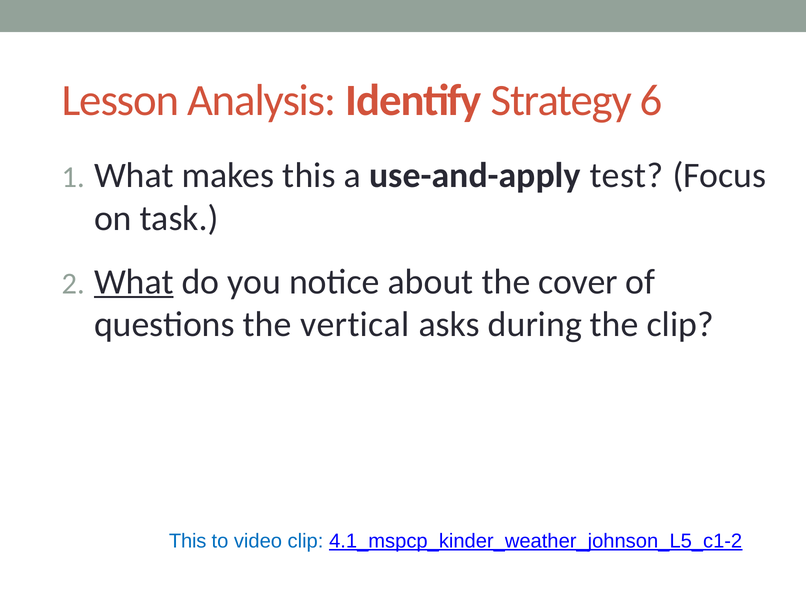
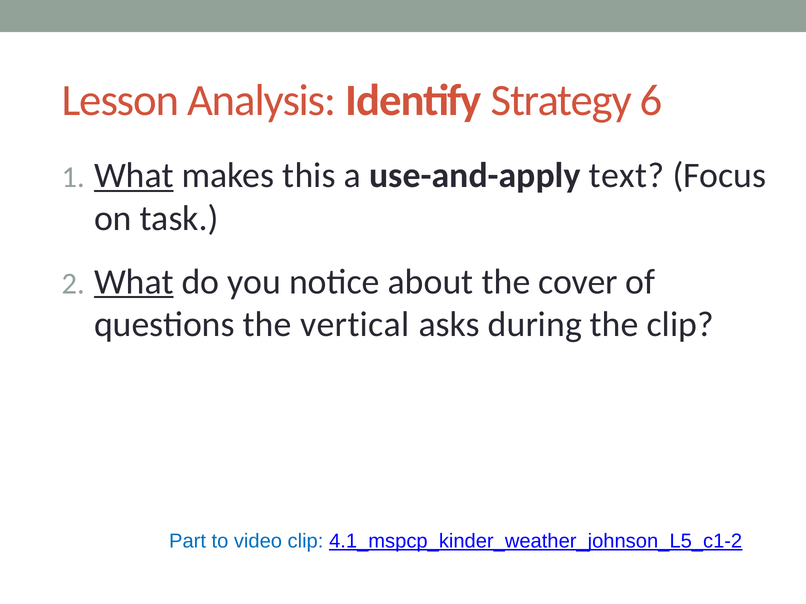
What at (134, 176) underline: none -> present
test: test -> text
This at (188, 541): This -> Part
